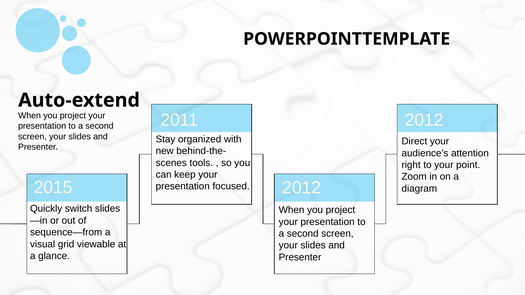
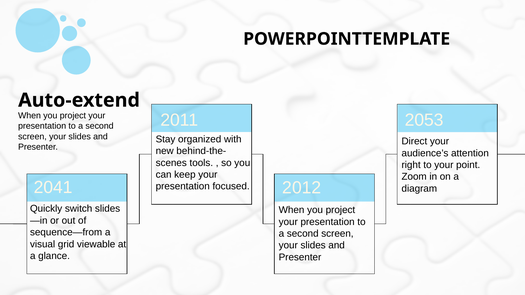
2012 at (424, 120): 2012 -> 2053
2015: 2015 -> 2041
